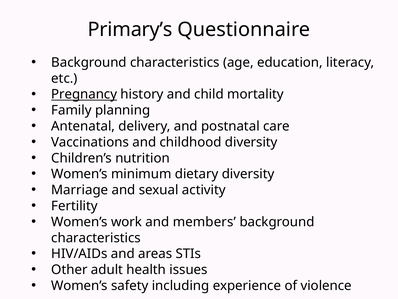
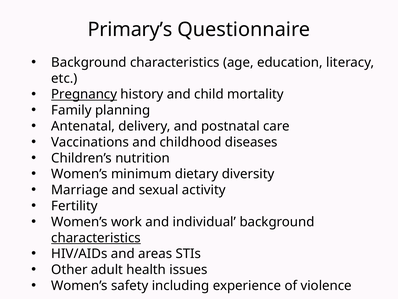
childhood diversity: diversity -> diseases
members: members -> individual
characteristics at (96, 237) underline: none -> present
